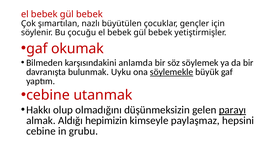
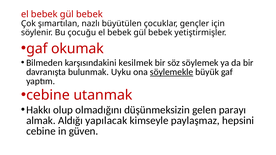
anlamda: anlamda -> kesilmek
parayı underline: present -> none
hepimizin: hepimizin -> yapılacak
grubu: grubu -> güven
